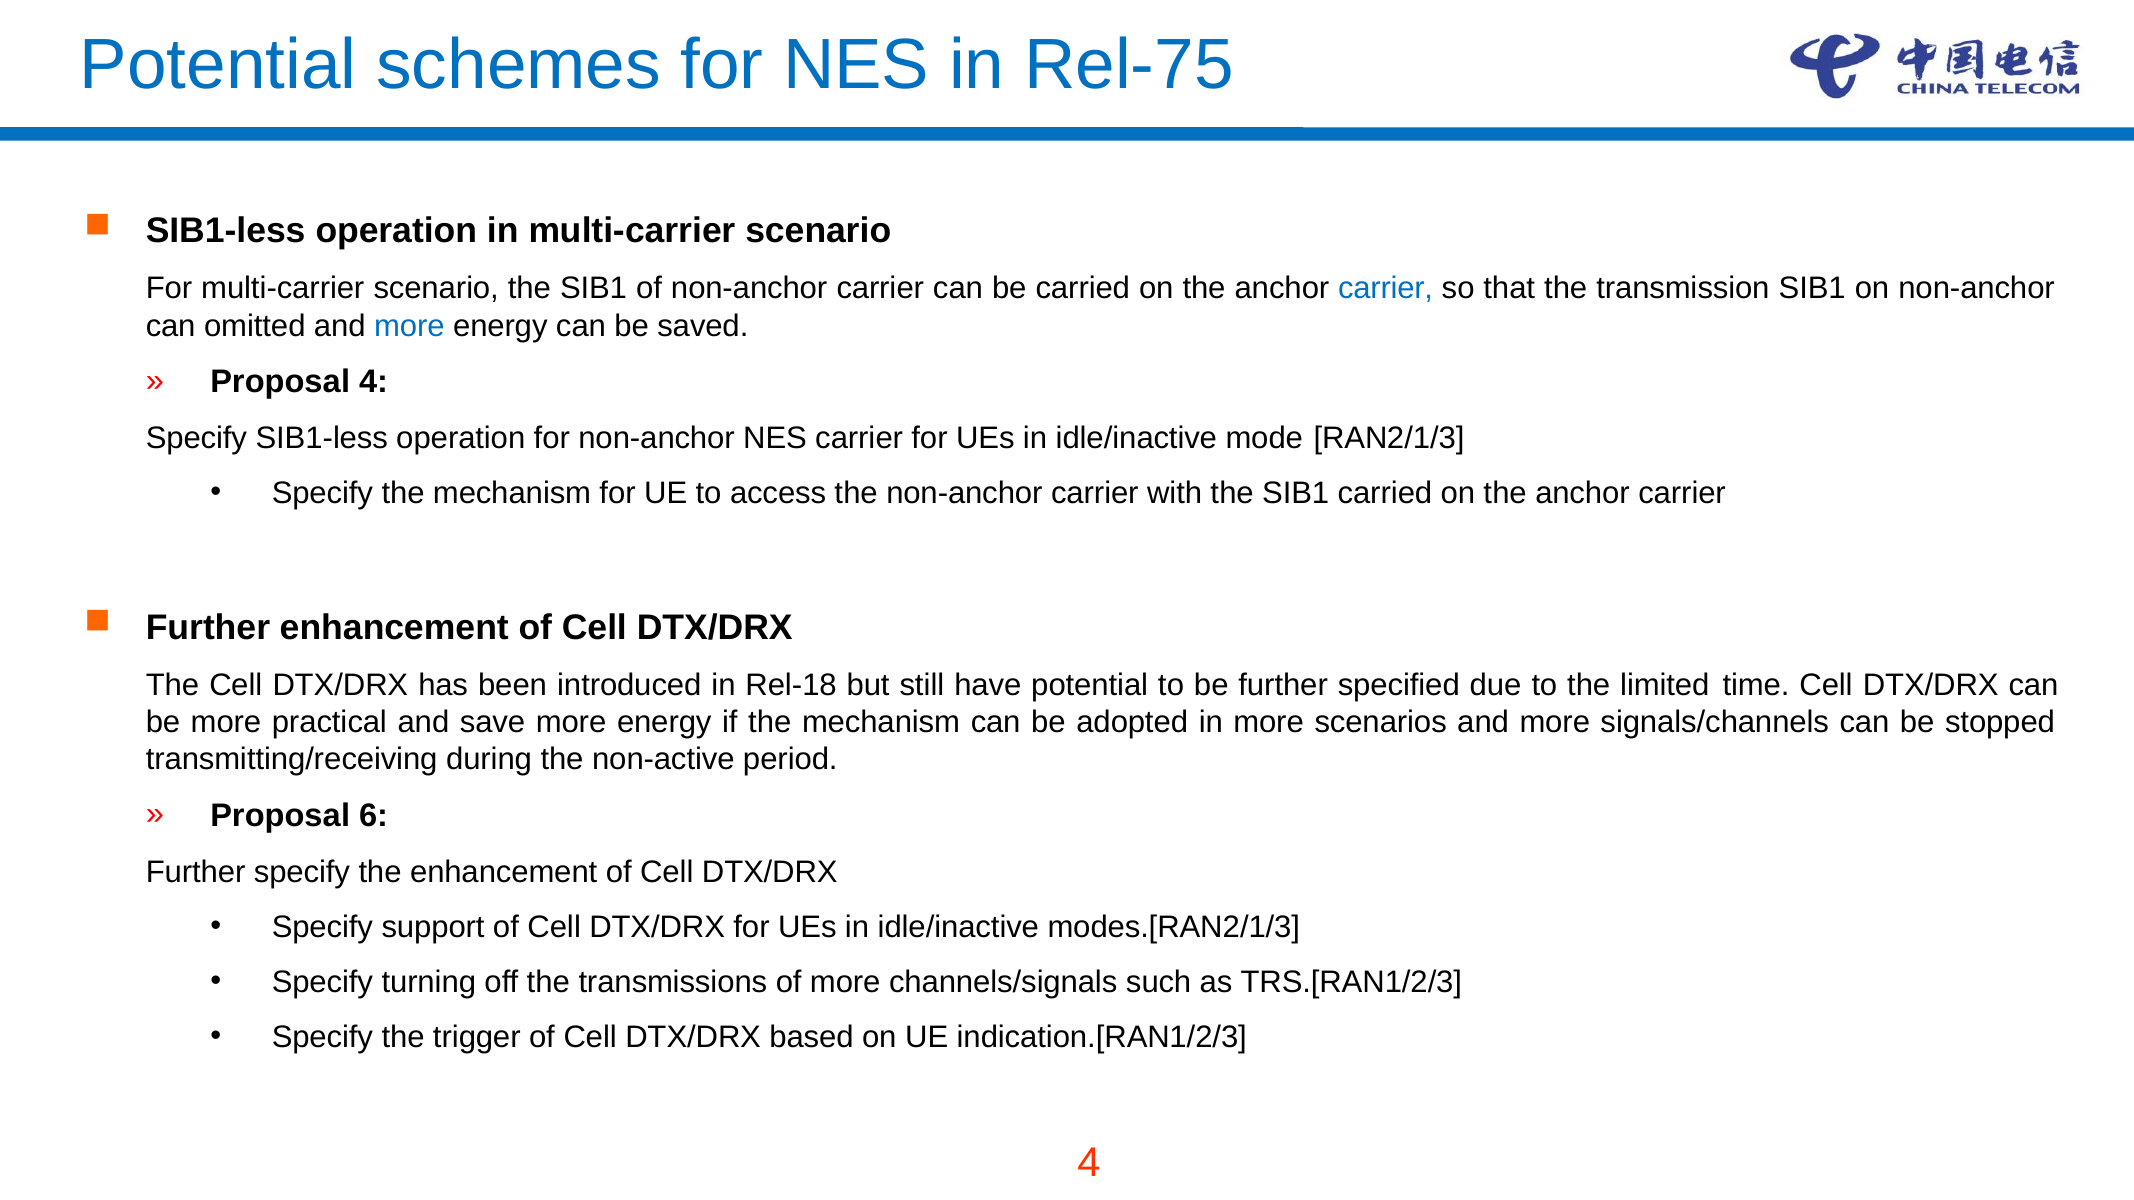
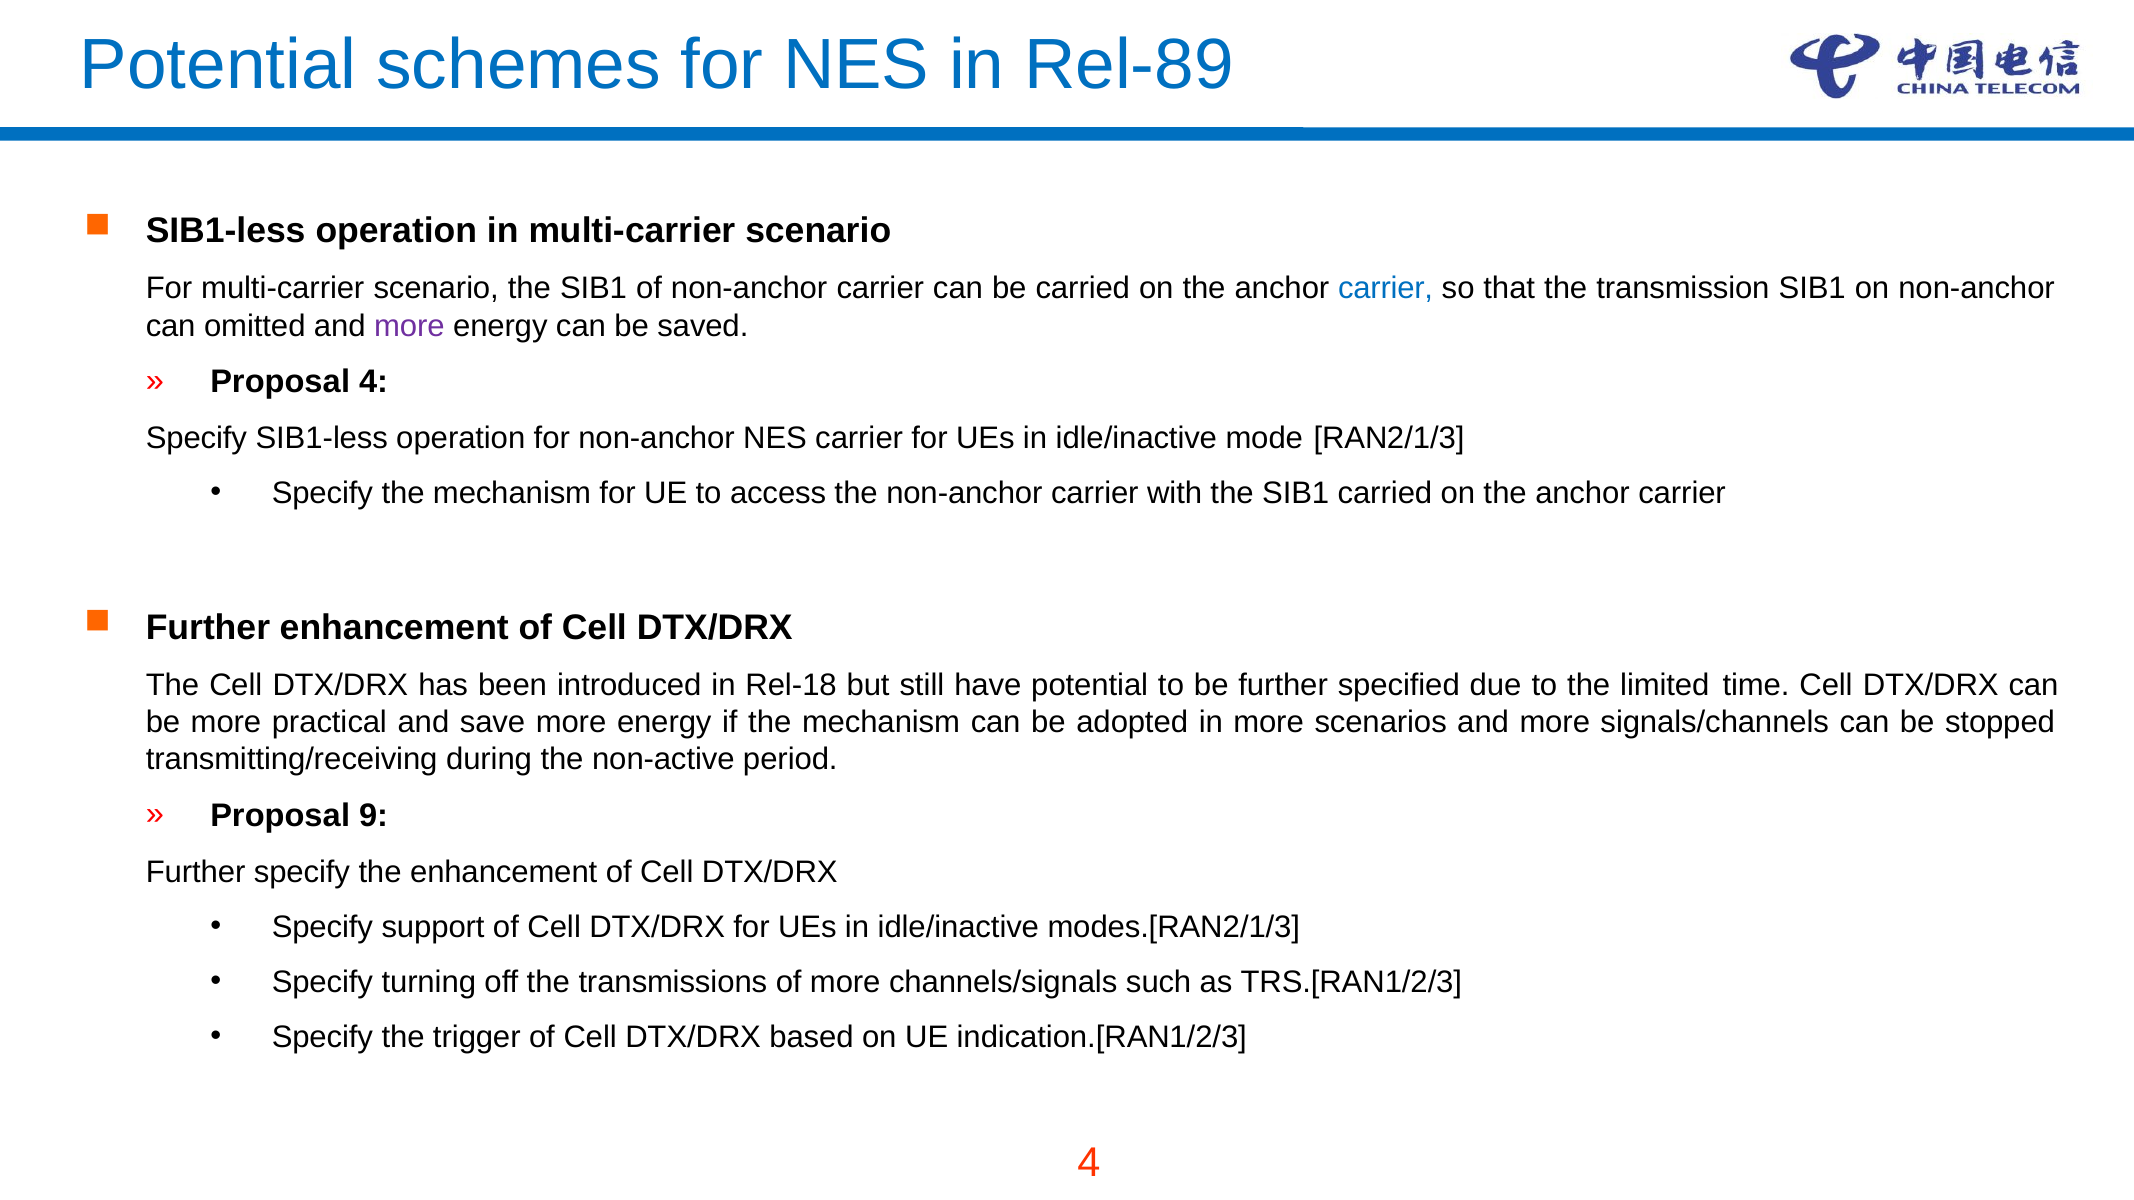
Rel-75: Rel-75 -> Rel-89
more at (409, 326) colour: blue -> purple
6: 6 -> 9
